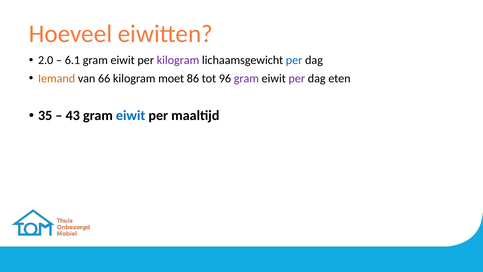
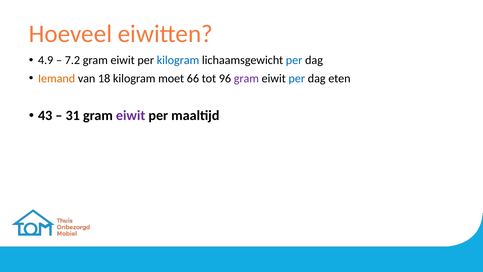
2.0: 2.0 -> 4.9
6.1: 6.1 -> 7.2
kilogram at (178, 60) colour: purple -> blue
66: 66 -> 18
86: 86 -> 66
per at (297, 78) colour: purple -> blue
35: 35 -> 43
43: 43 -> 31
eiwit at (131, 116) colour: blue -> purple
